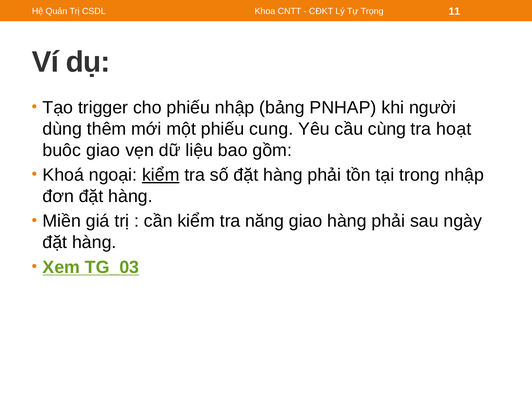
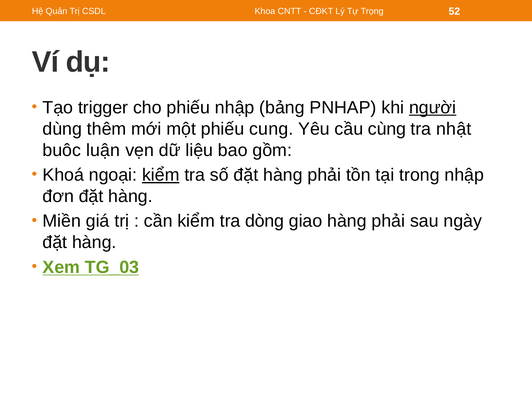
11: 11 -> 52
người underline: none -> present
hoạt: hoạt -> nhật
buôc giao: giao -> luận
năng: năng -> dòng
